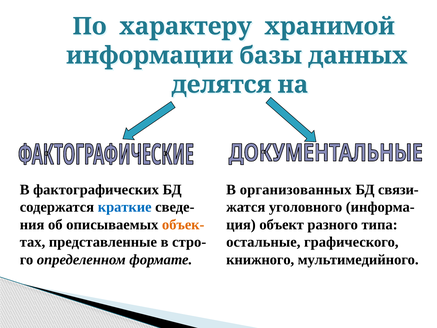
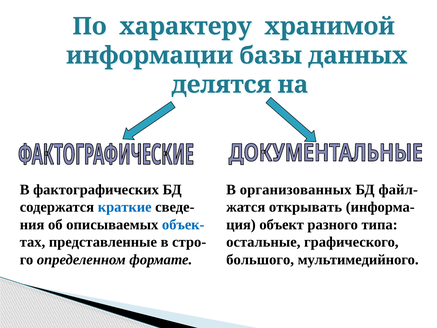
связи-: связи- -> файл-
уголовного: уголовного -> открывать
объек- colour: orange -> blue
книжного: книжного -> большого
